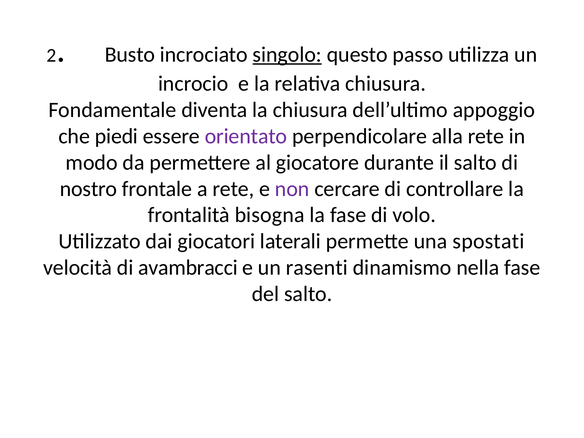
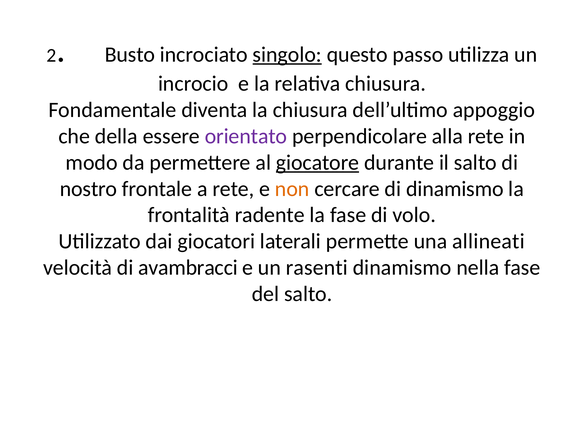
piedi: piedi -> della
giocatore underline: none -> present
non colour: purple -> orange
di controllare: controllare -> dinamismo
bisogna: bisogna -> radente
spostati: spostati -> allineati
